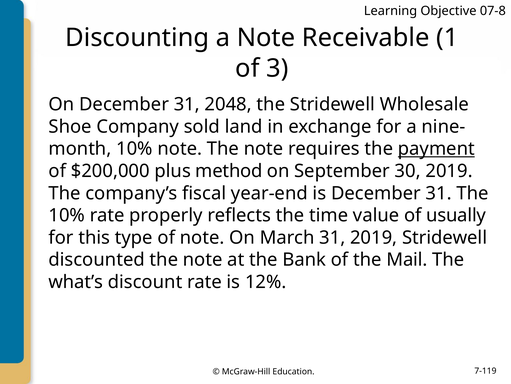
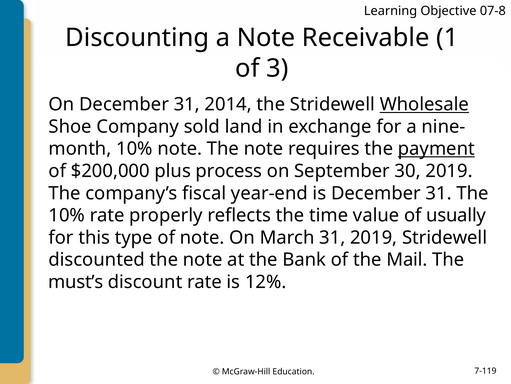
2048: 2048 -> 2014
Wholesale underline: none -> present
method: method -> process
what’s: what’s -> must’s
